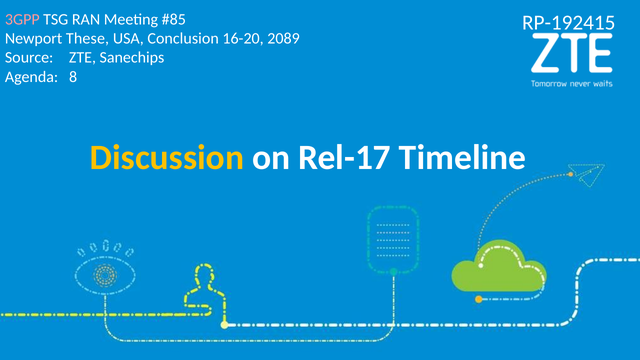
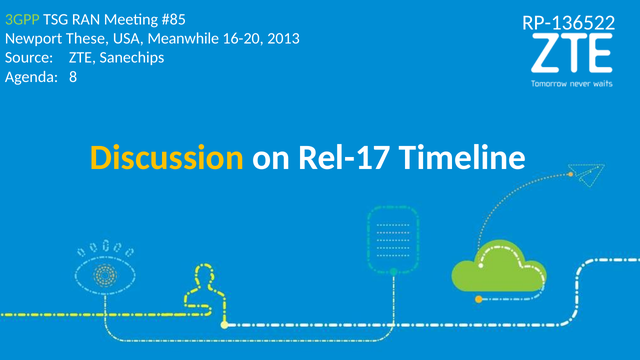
3GPP colour: pink -> light green
RP-192415: RP-192415 -> RP-136522
Conclusion: Conclusion -> Meanwhile
2089: 2089 -> 2013
